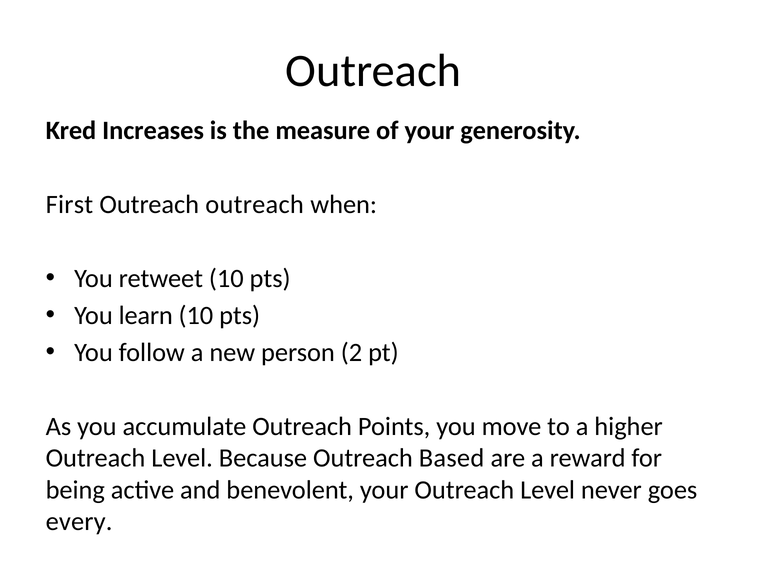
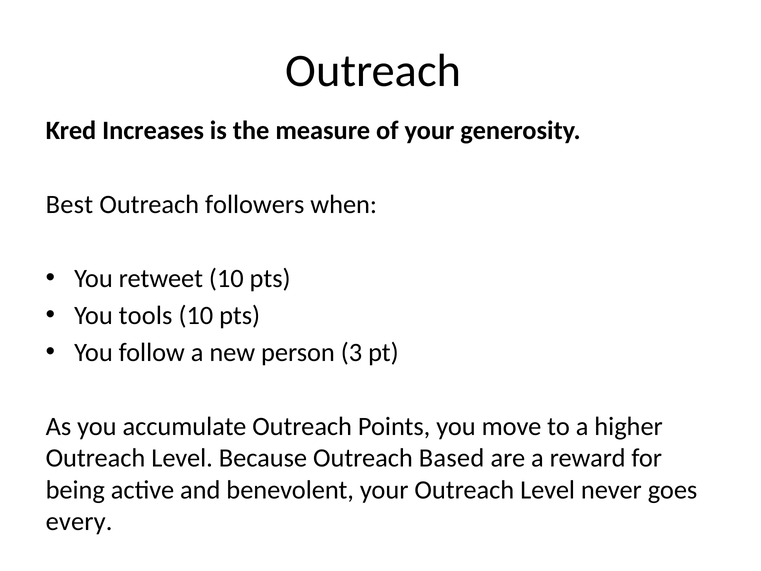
First: First -> Best
Outreach outreach: outreach -> followers
learn: learn -> tools
2: 2 -> 3
